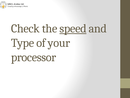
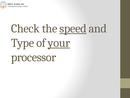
your underline: none -> present
